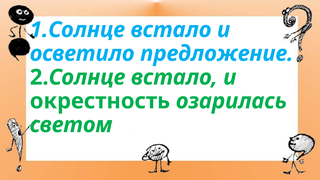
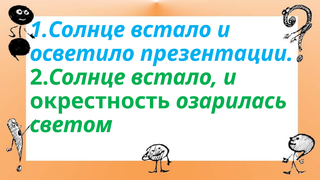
предложение: предложение -> презентации
